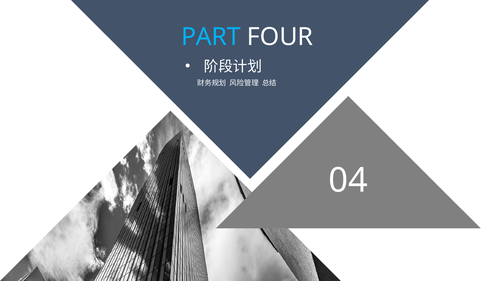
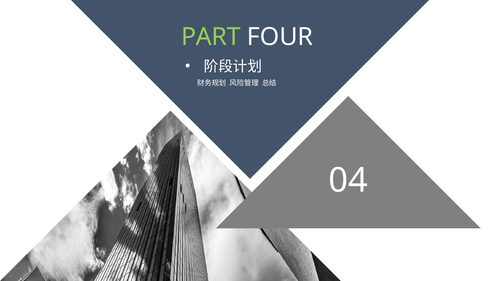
PART colour: light blue -> light green
